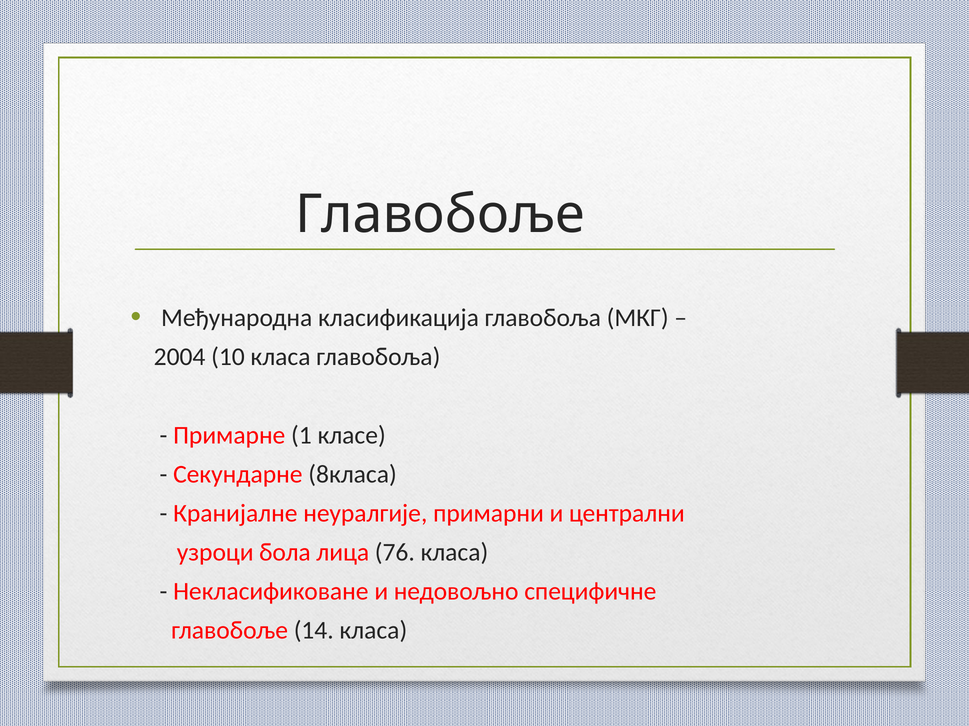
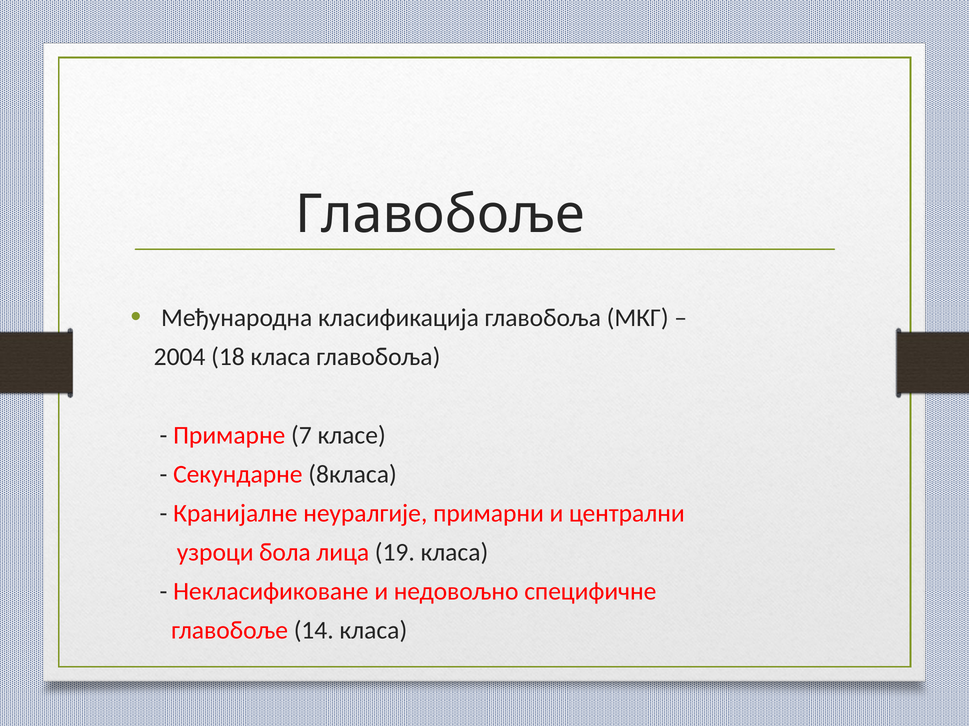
10: 10 -> 18
1: 1 -> 7
76: 76 -> 19
